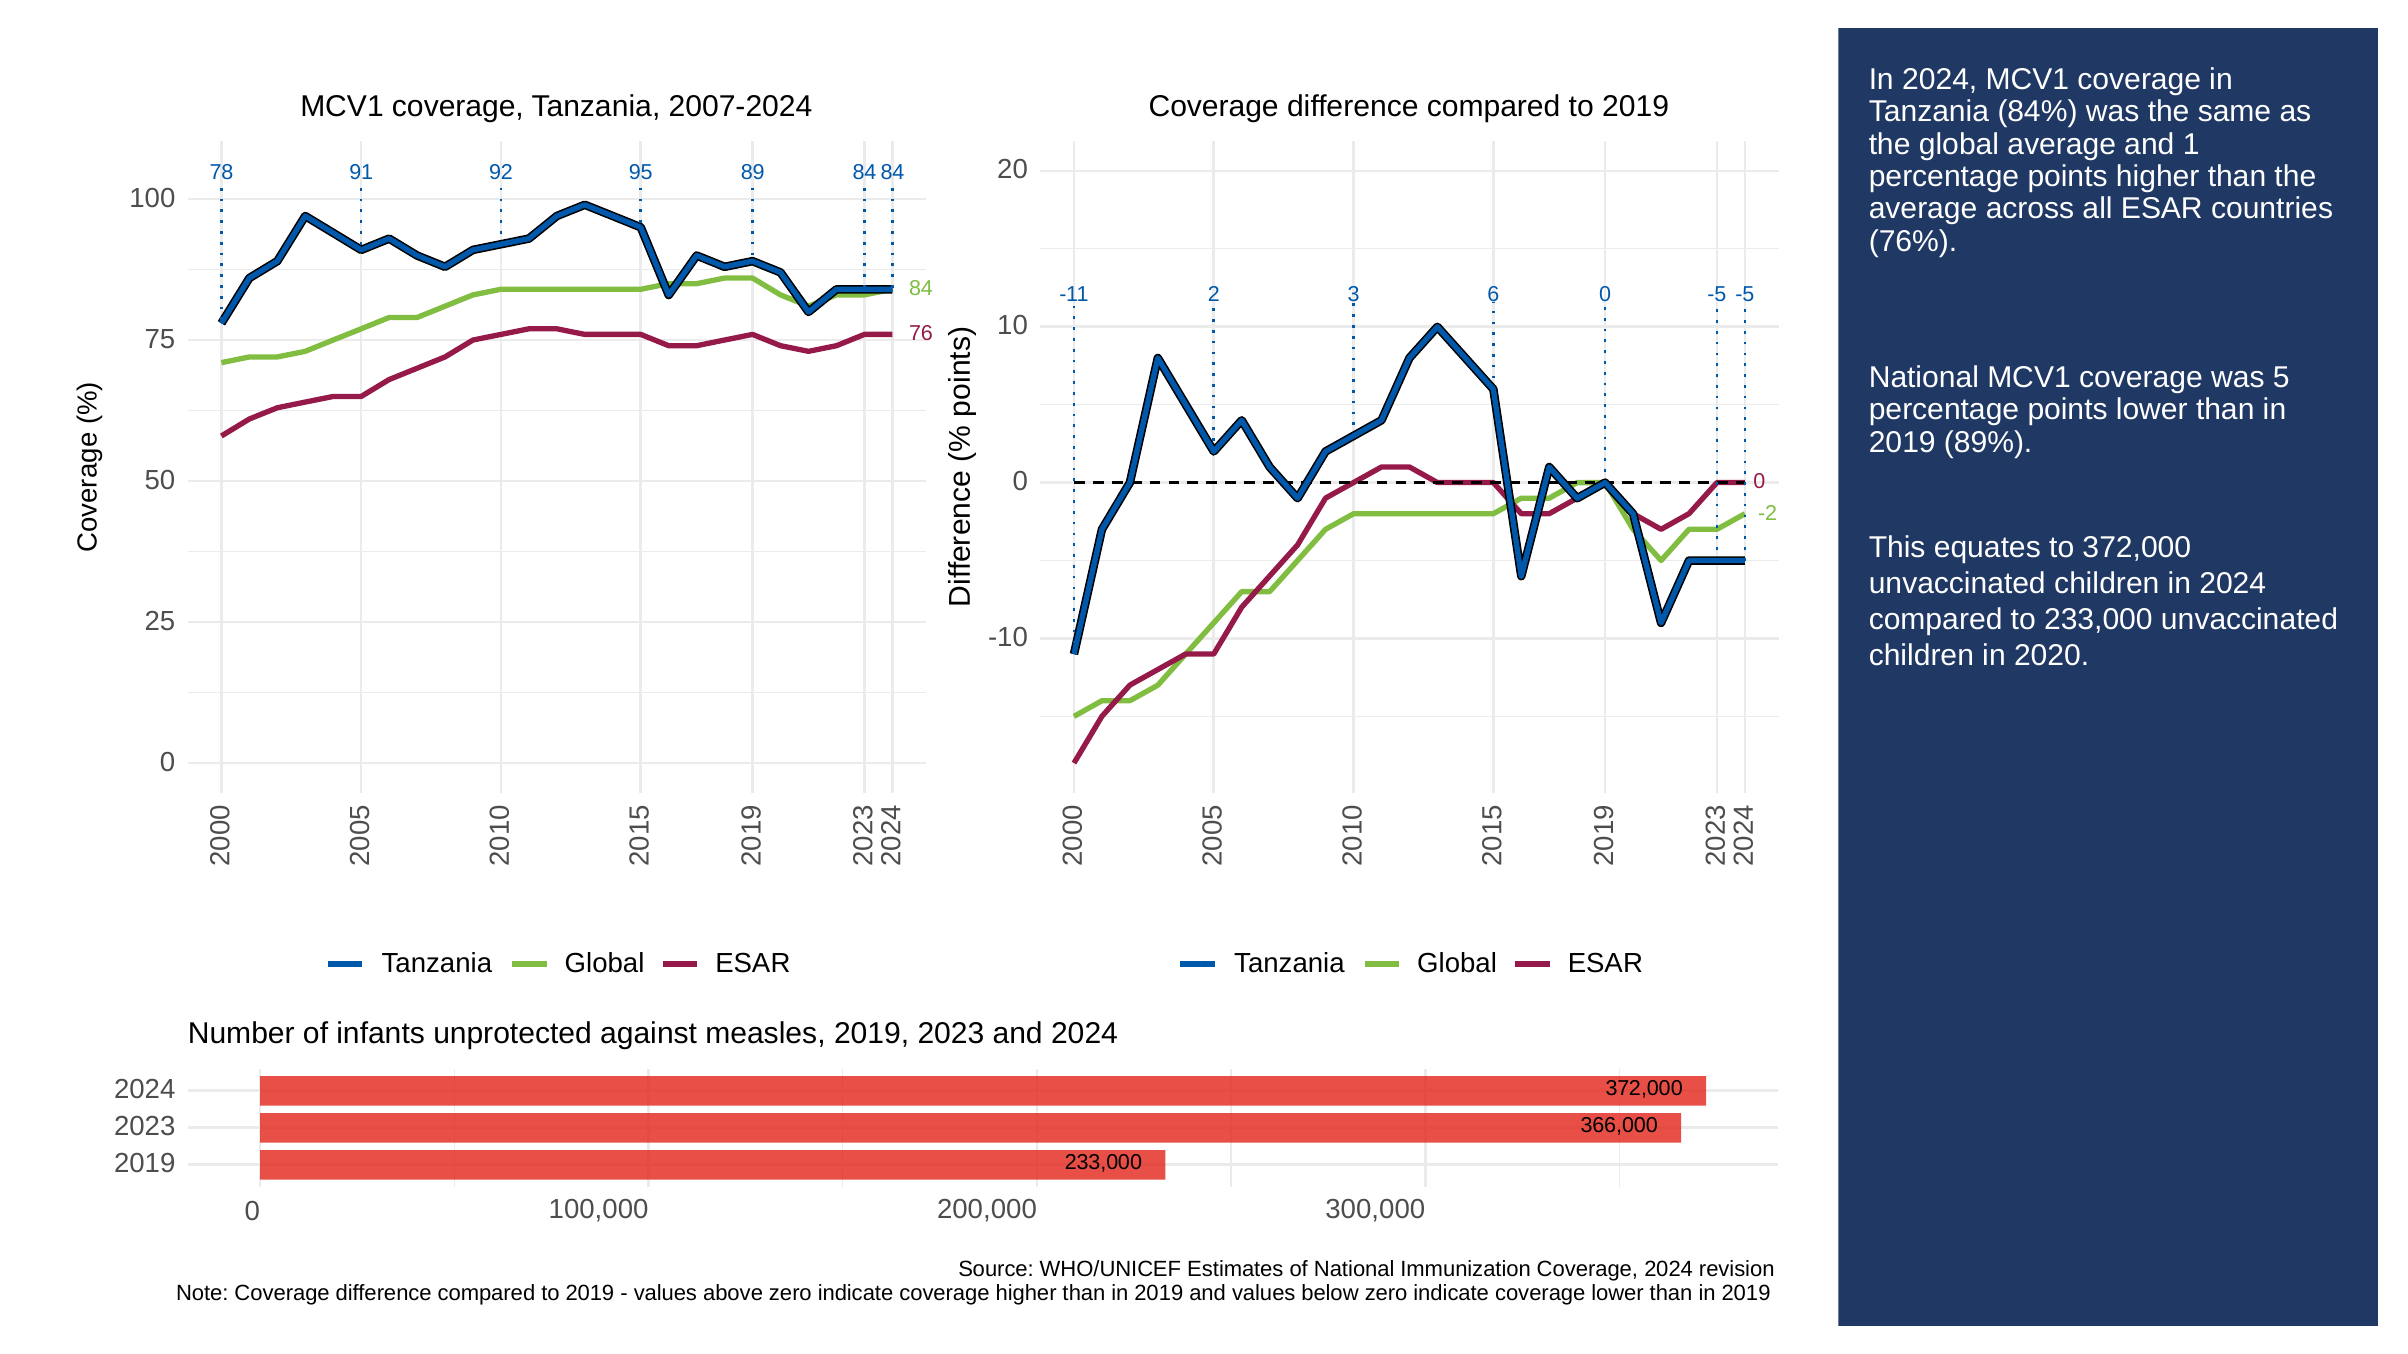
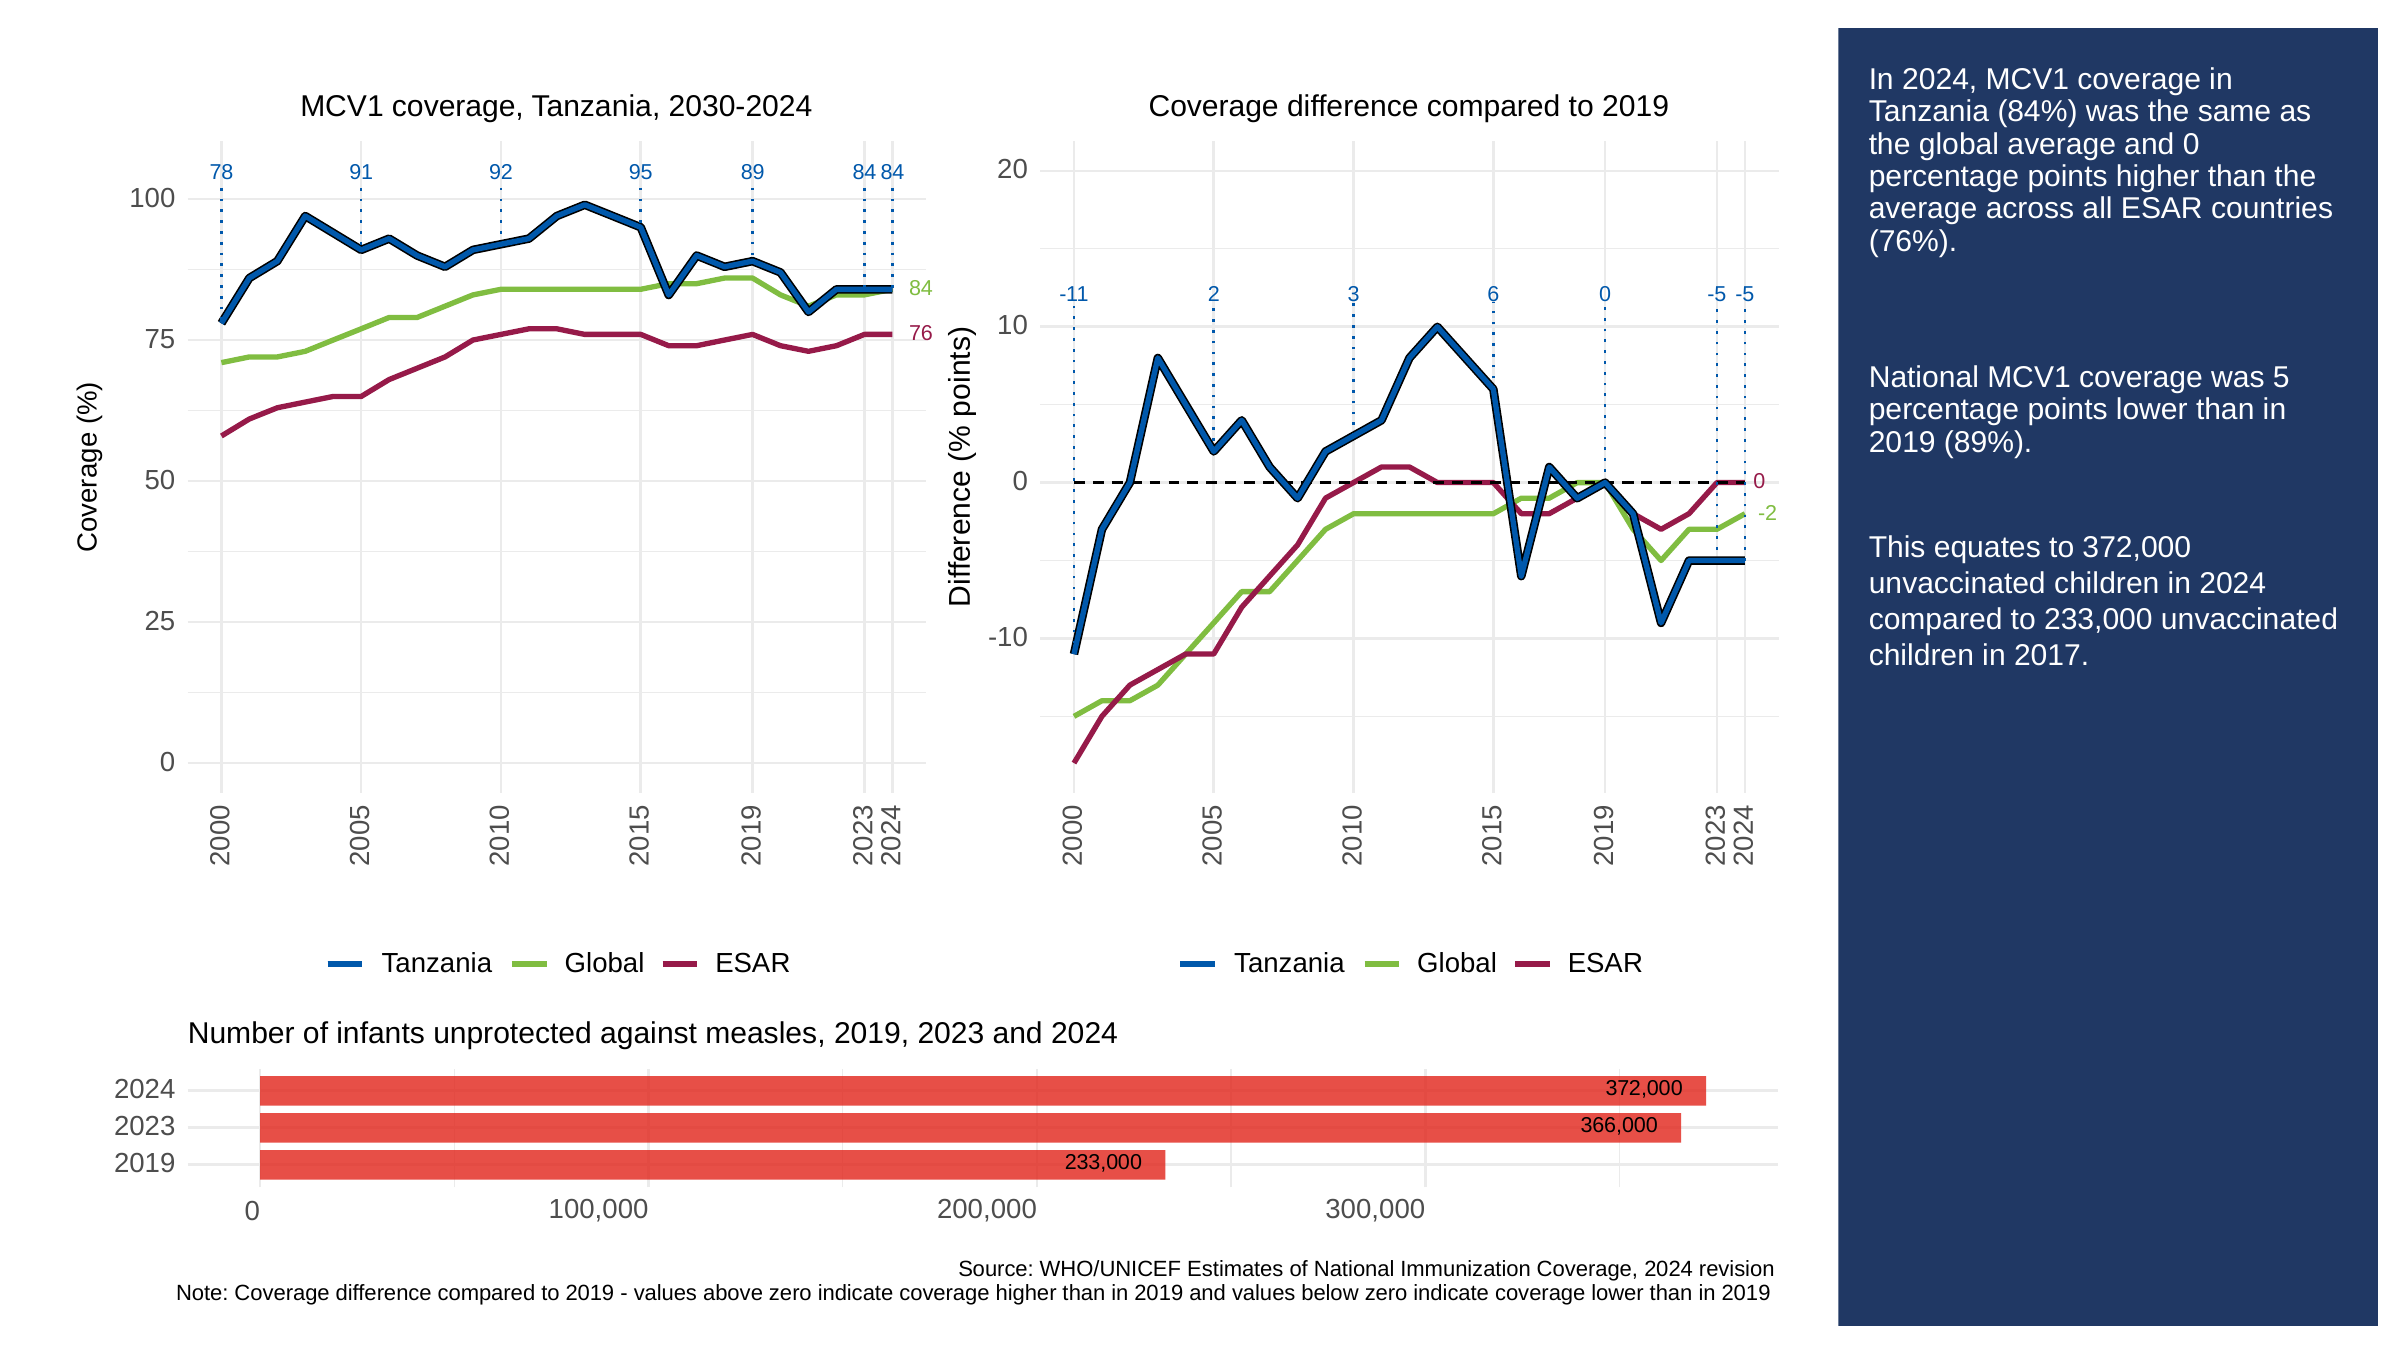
2007-2024: 2007-2024 -> 2030-2024
and 1: 1 -> 0
2020: 2020 -> 2017
